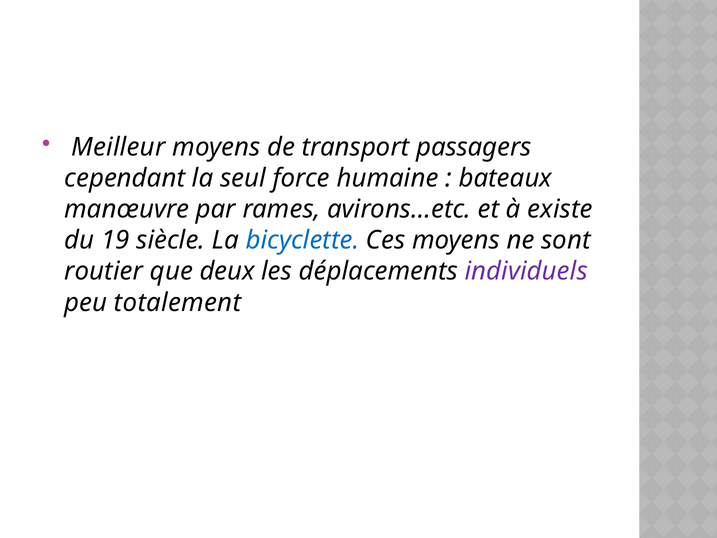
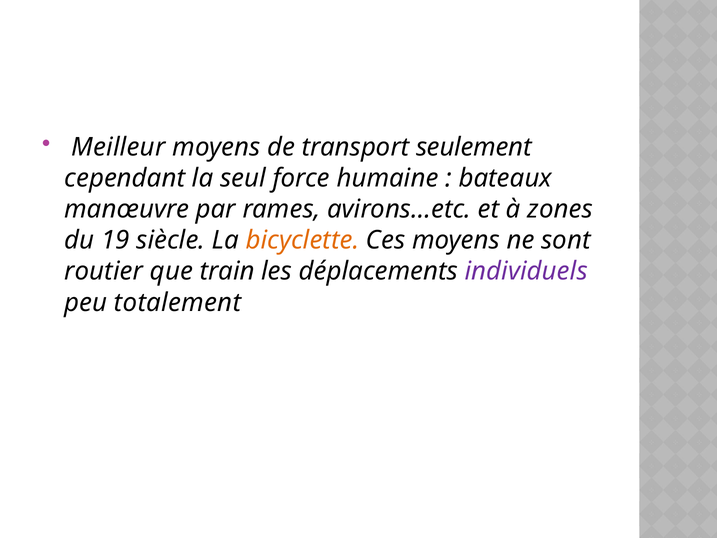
passagers: passagers -> seulement
existe: existe -> zones
bicyclette colour: blue -> orange
deux: deux -> train
